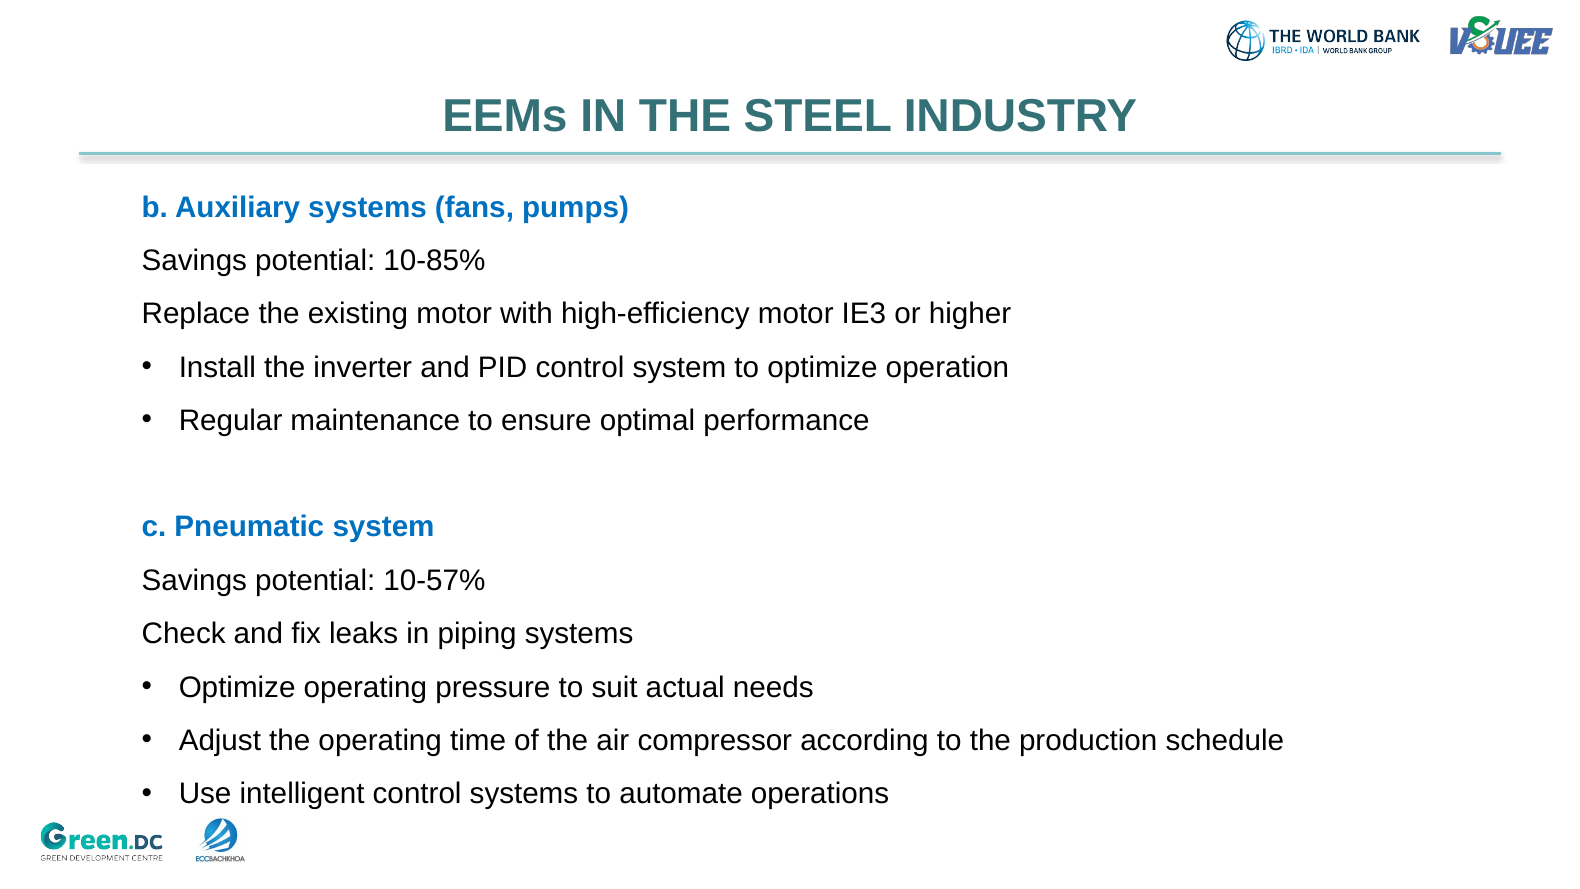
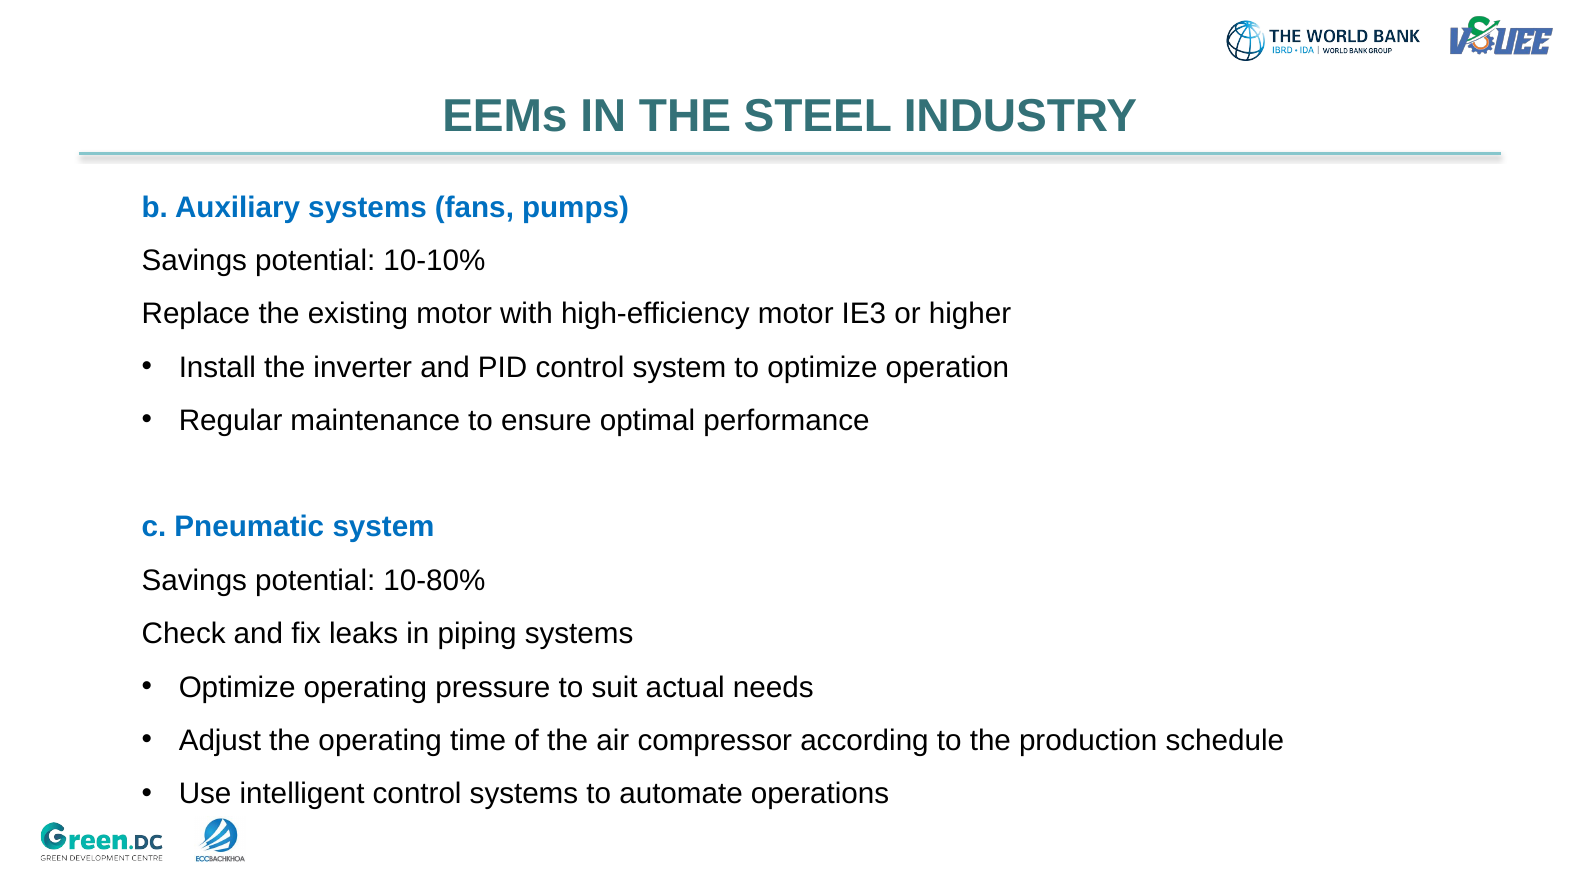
10-85%: 10-85% -> 10-10%
10-57%: 10-57% -> 10-80%
